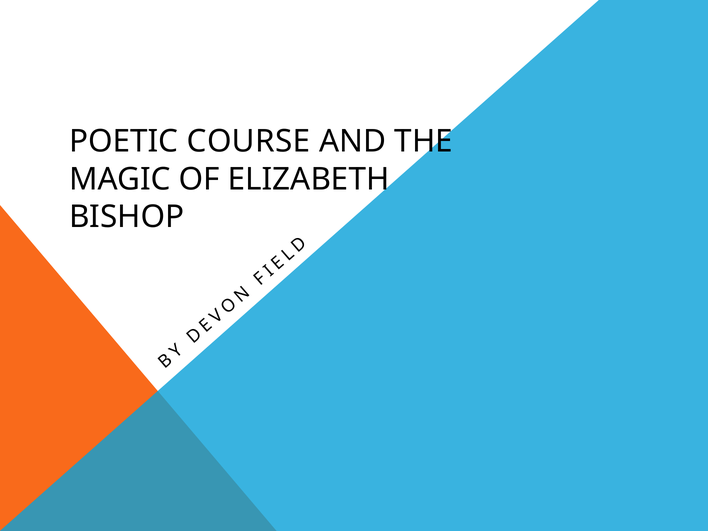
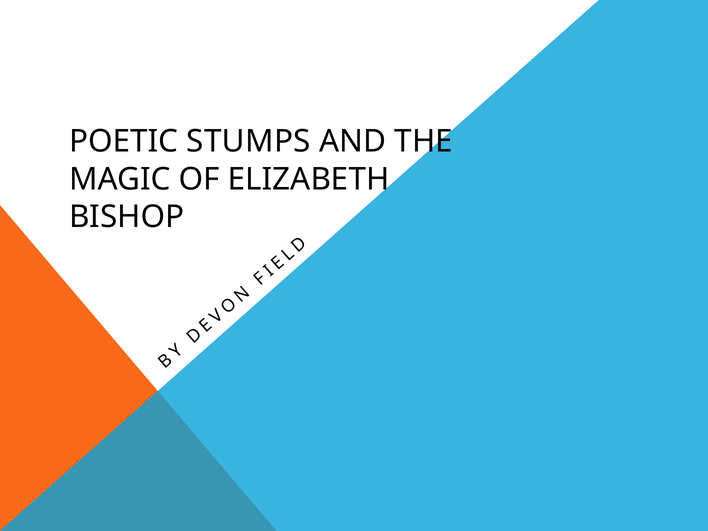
COURSE: COURSE -> STUMPS
